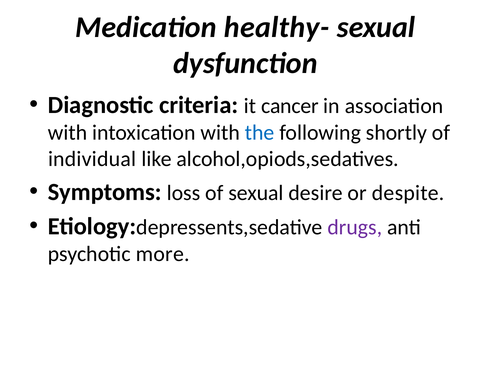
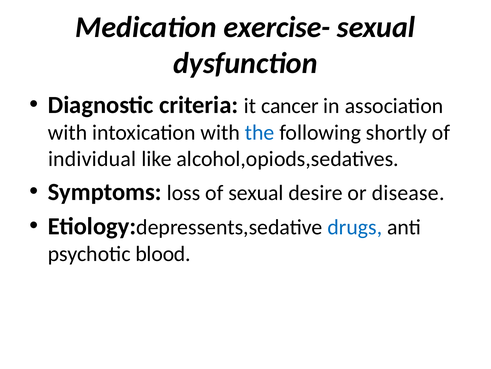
healthy-: healthy- -> exercise-
despite: despite -> disease
drugs colour: purple -> blue
more: more -> blood
